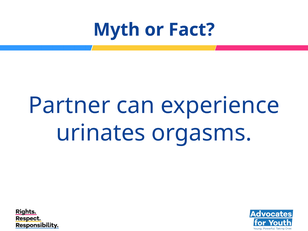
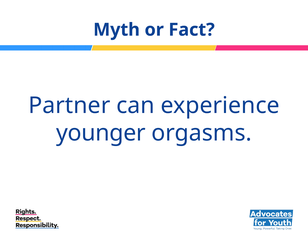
urinates: urinates -> younger
